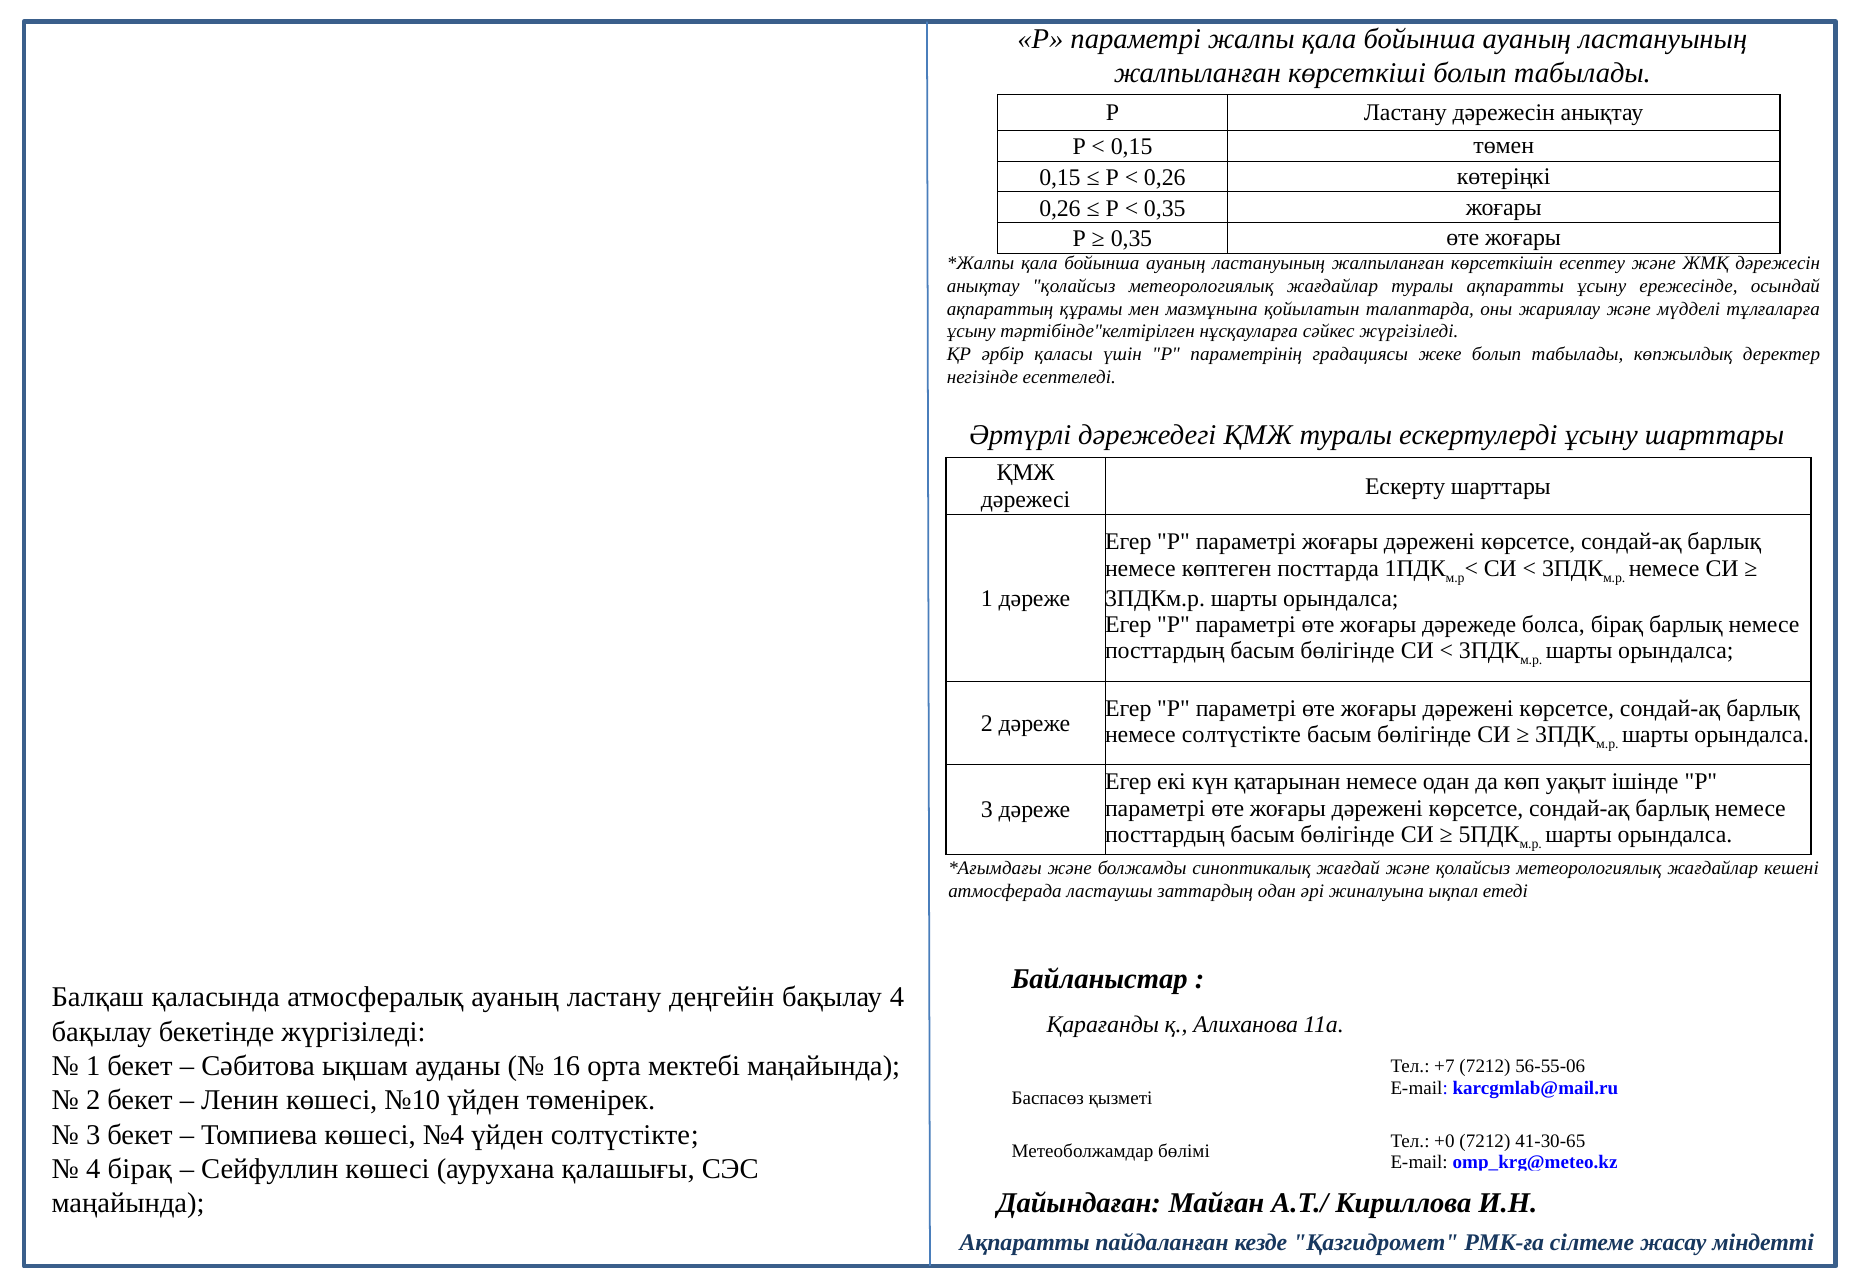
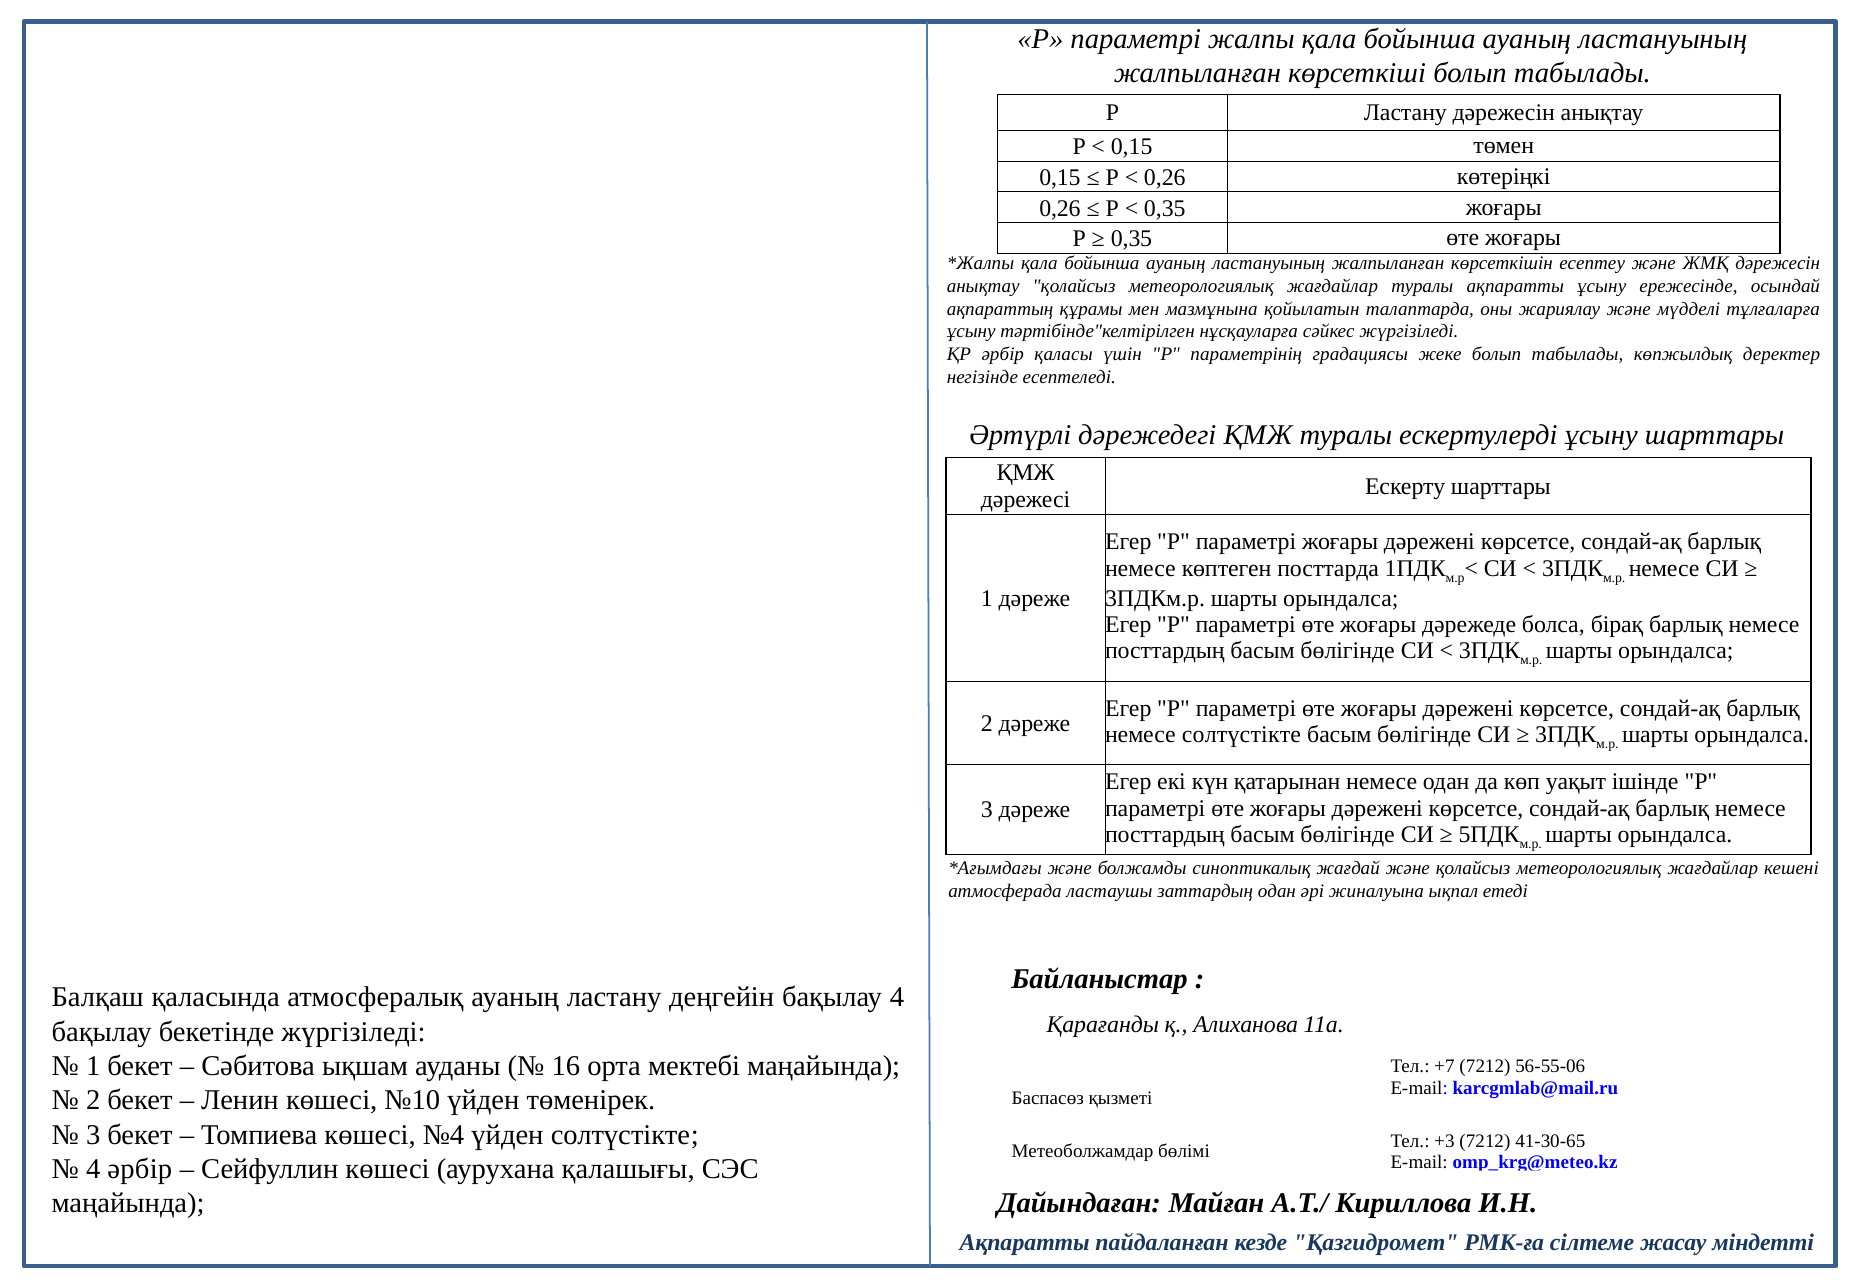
+0: +0 -> +3
4 бірақ: бірақ -> әрбір
